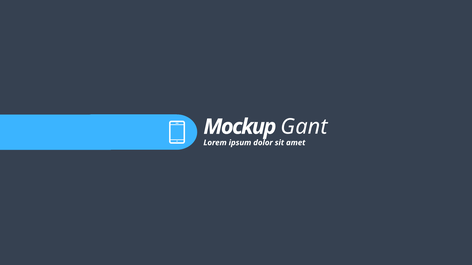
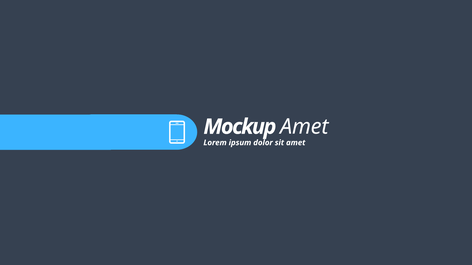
Gant at (304, 127): Gant -> Amet
